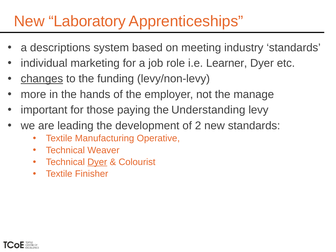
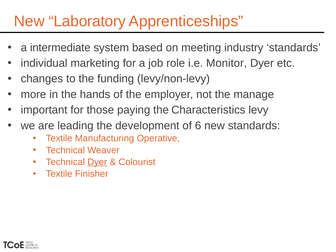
descriptions: descriptions -> intermediate
Learner: Learner -> Monitor
changes underline: present -> none
Understanding: Understanding -> Characteristics
2: 2 -> 6
